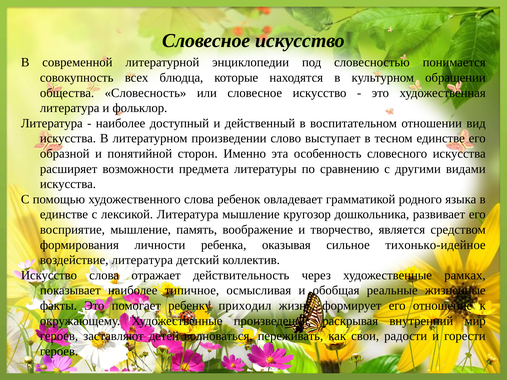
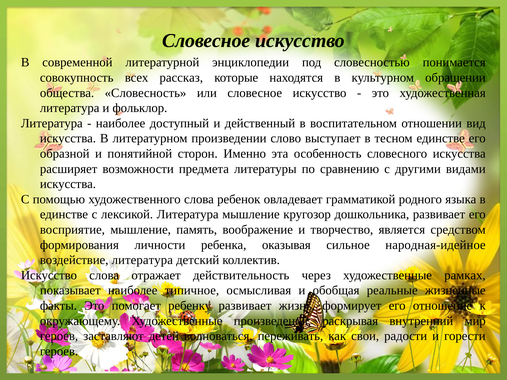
блюдца: блюдца -> рассказ
тихонько-идейное: тихонько-идейное -> народная-идейное
ребенку приходил: приходил -> развивает
